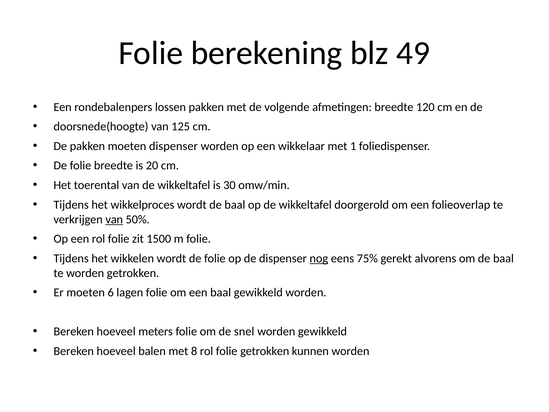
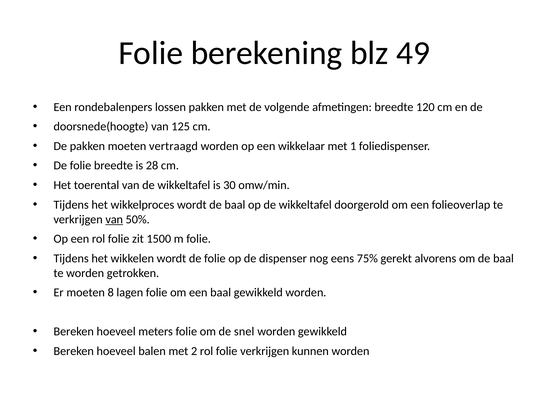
moeten dispenser: dispenser -> vertraagd
20: 20 -> 28
nog underline: present -> none
6: 6 -> 8
8: 8 -> 2
folie getrokken: getrokken -> verkrijgen
